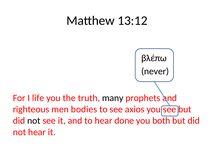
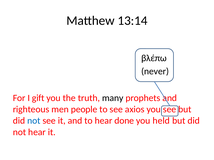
13:12: 13:12 -> 13:14
life: life -> gift
bodies: bodies -> people
not at (34, 121) colour: black -> blue
both: both -> held
